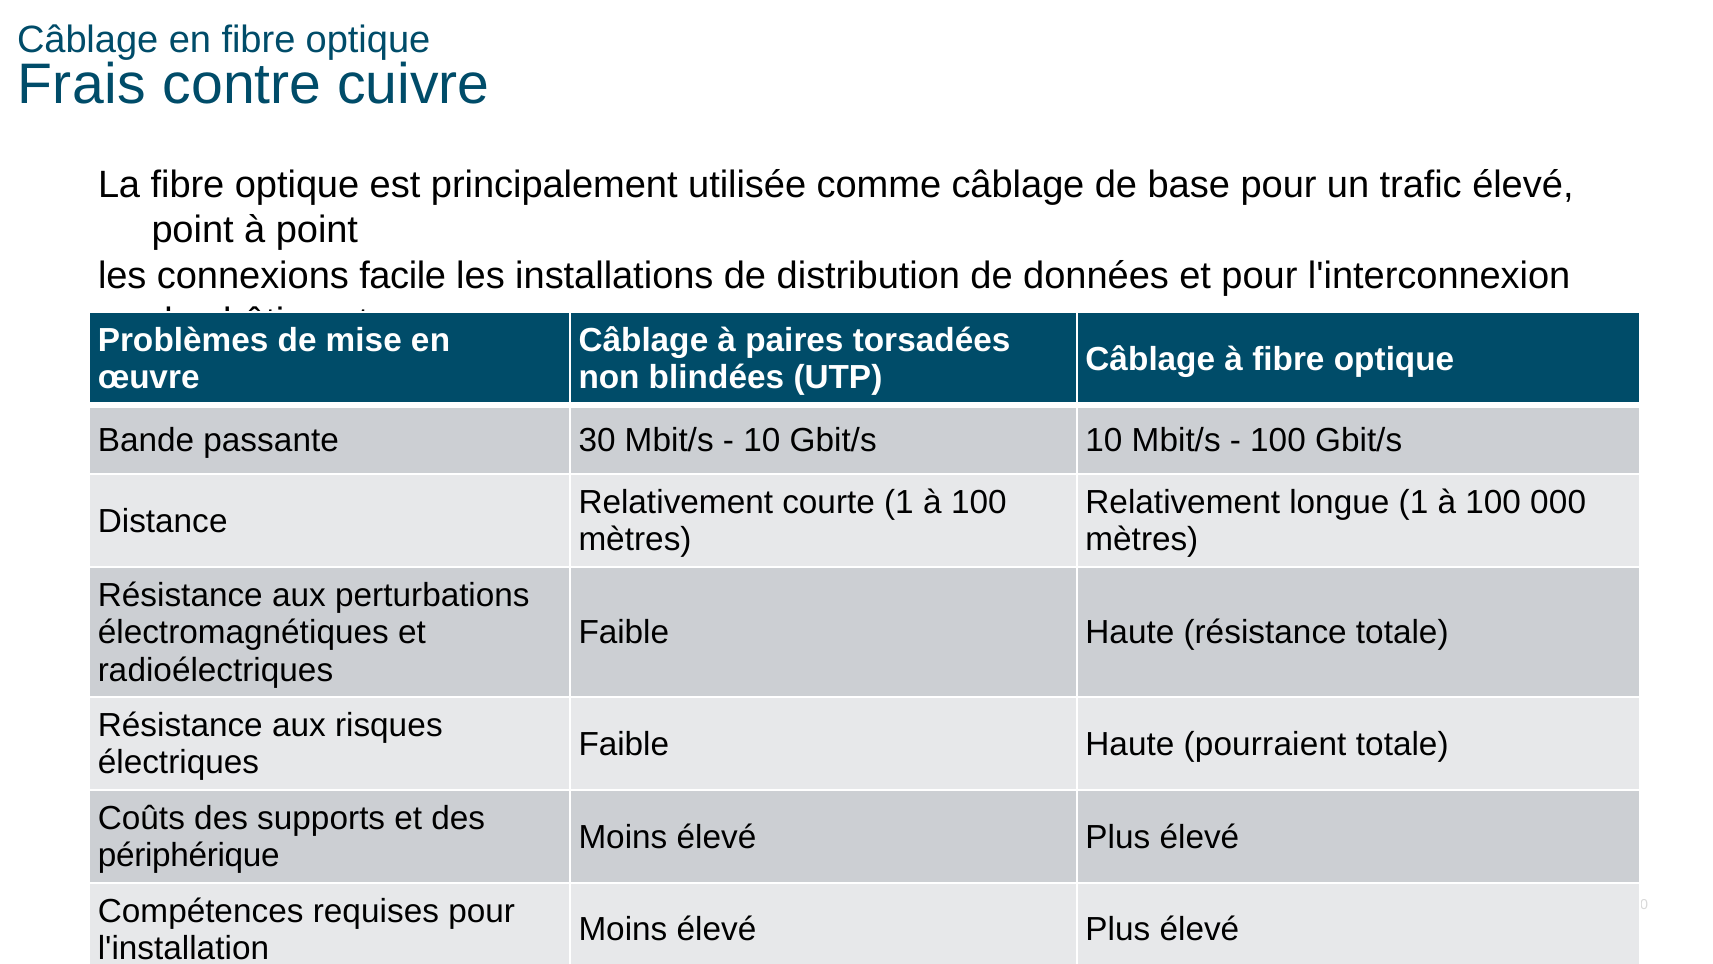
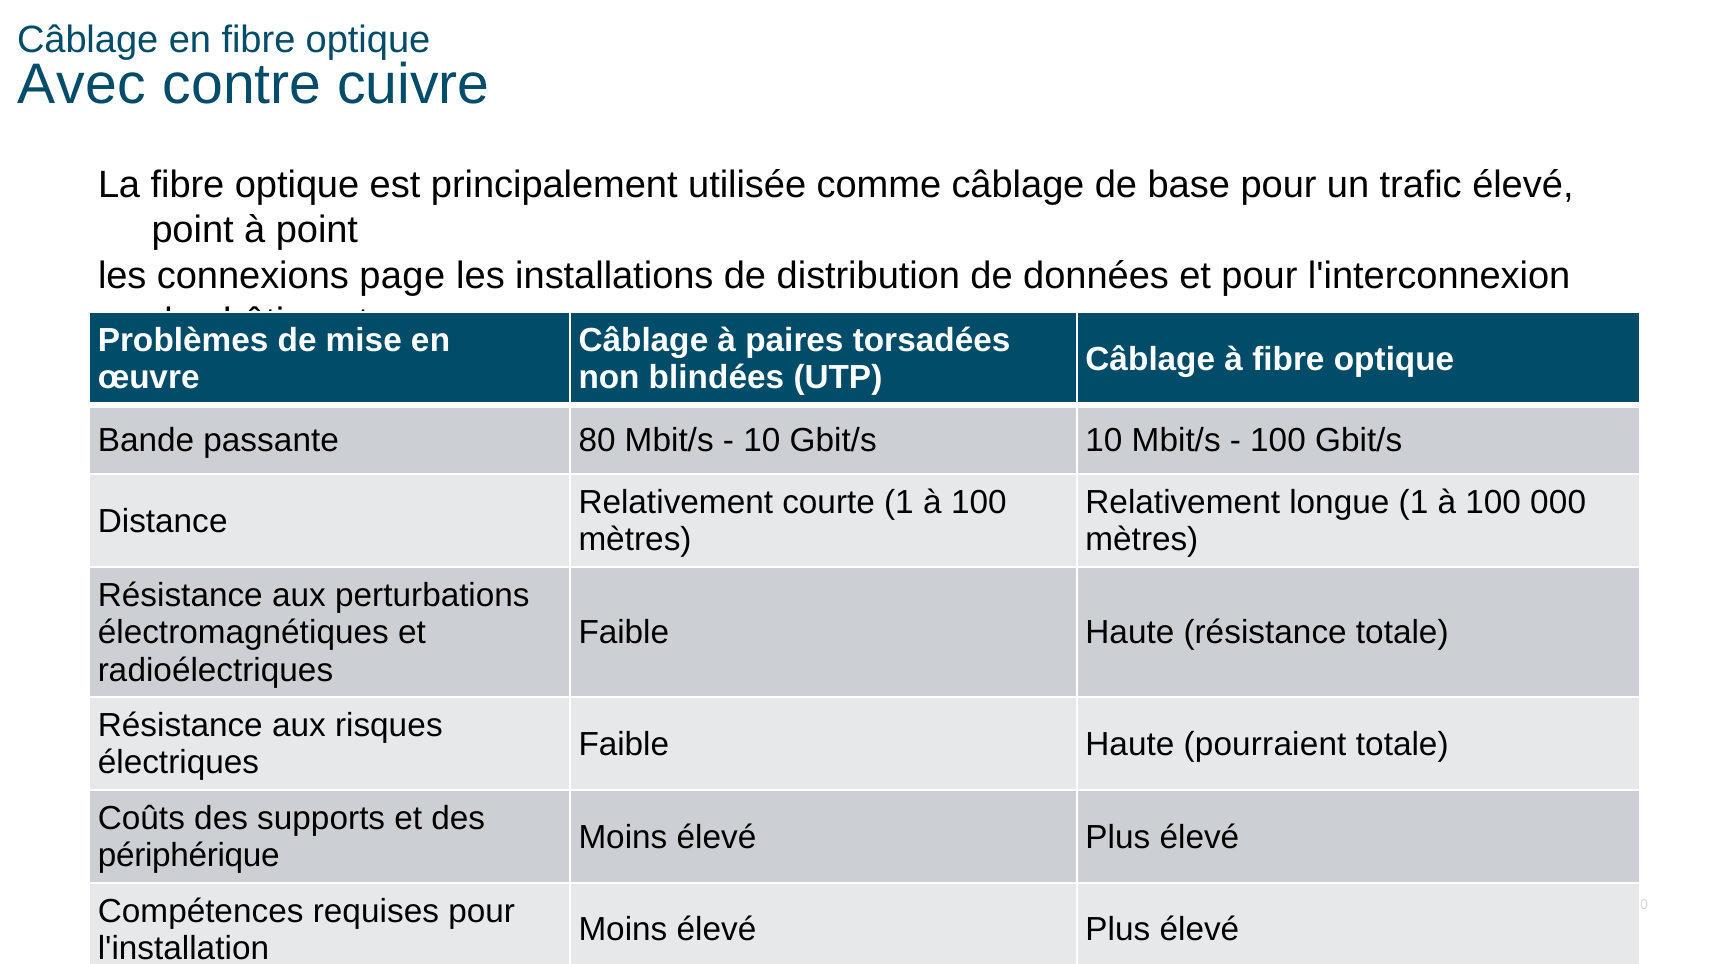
Frais: Frais -> Avec
facile: facile -> page
30: 30 -> 80
